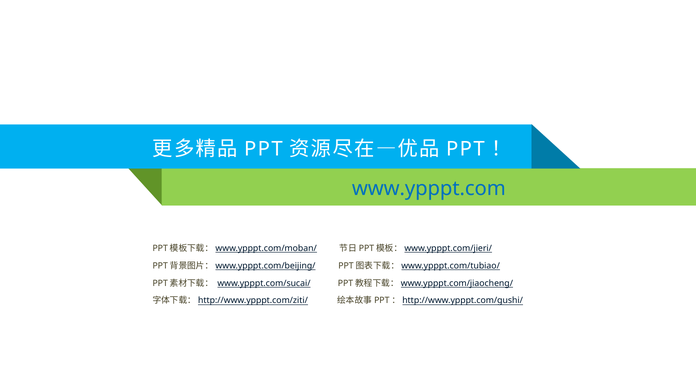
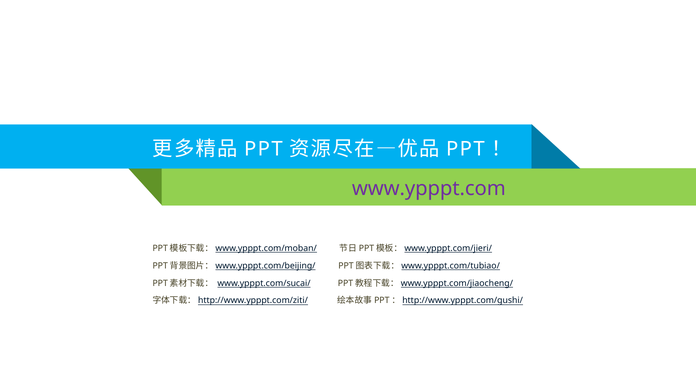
www.ypppt.com colour: blue -> purple
